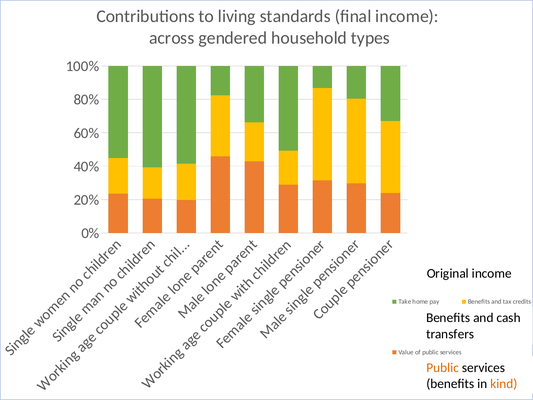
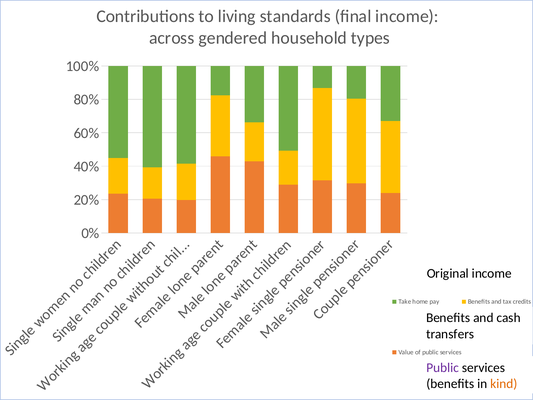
Public at (443, 367) colour: orange -> purple
